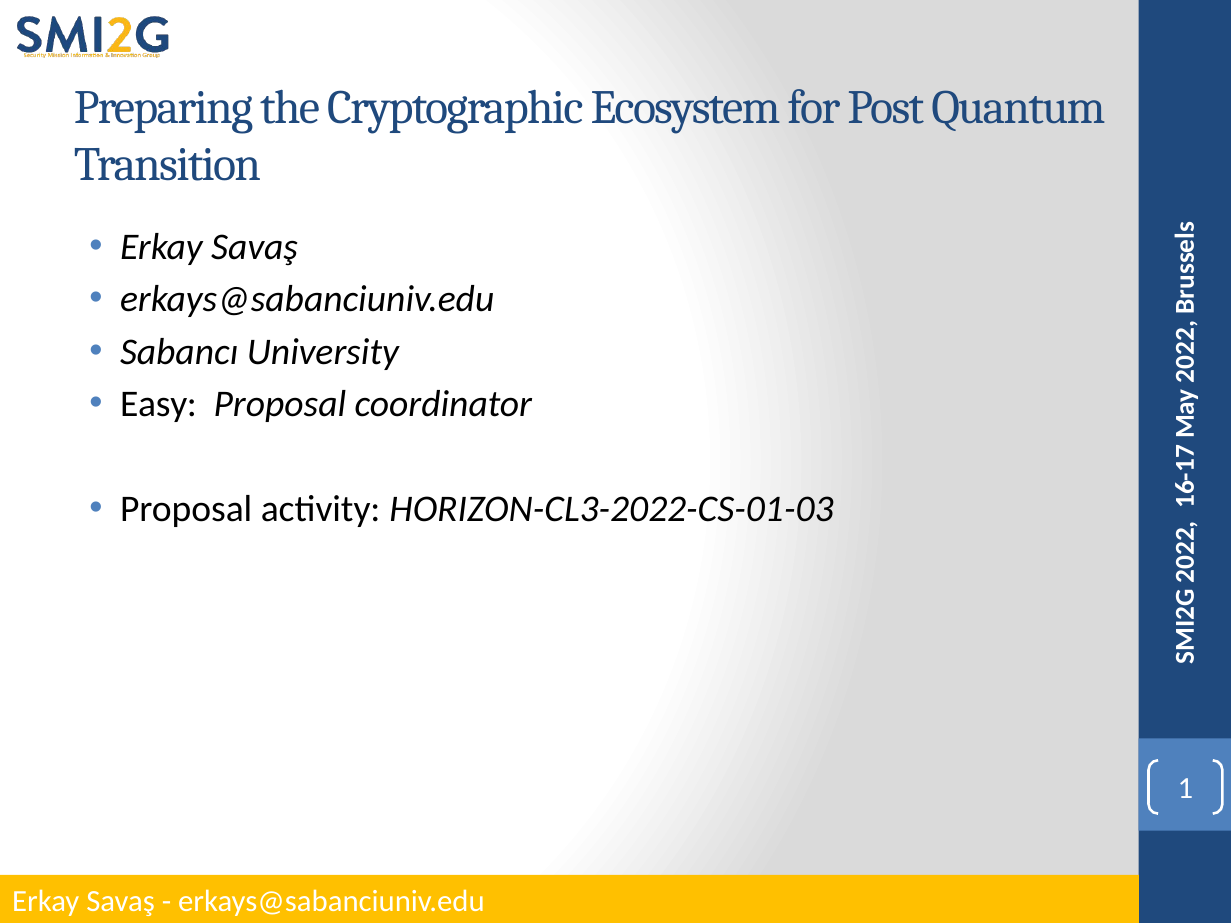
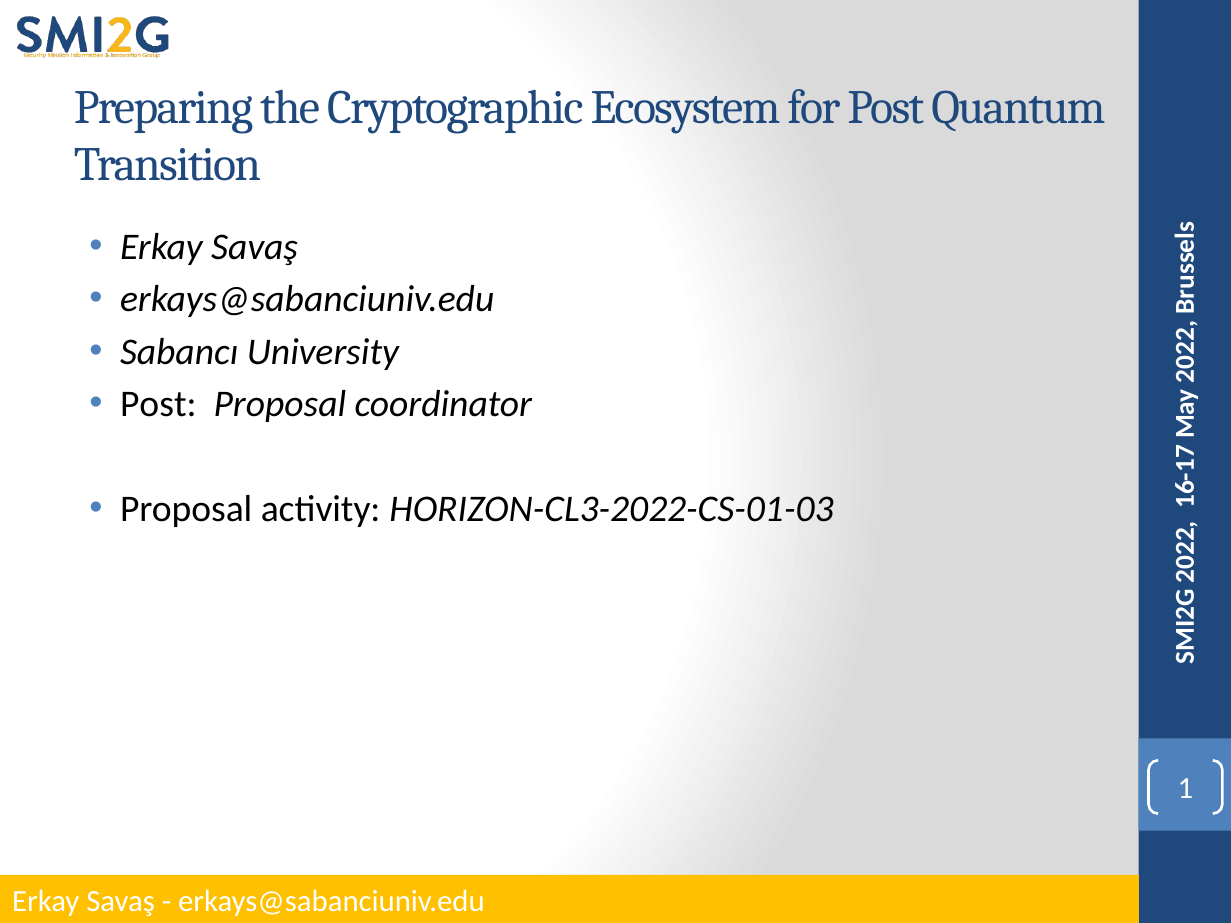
Easy at (159, 404): Easy -> Post
